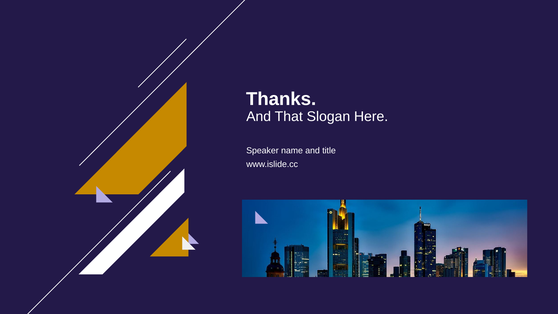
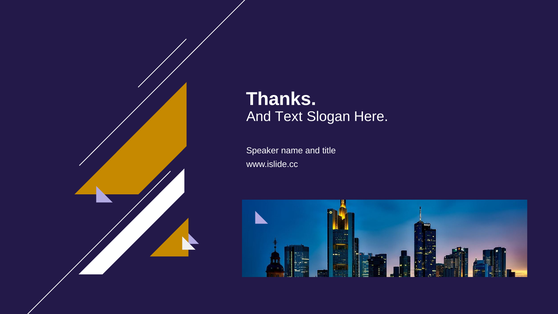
That: That -> Text
